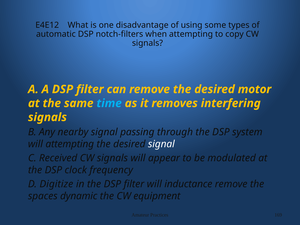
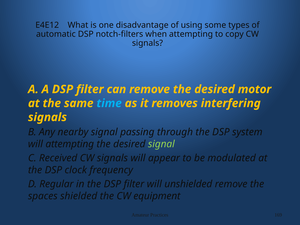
signal at (161, 144) colour: white -> light green
Digitize: Digitize -> Regular
inductance: inductance -> unshielded
dynamic: dynamic -> shielded
